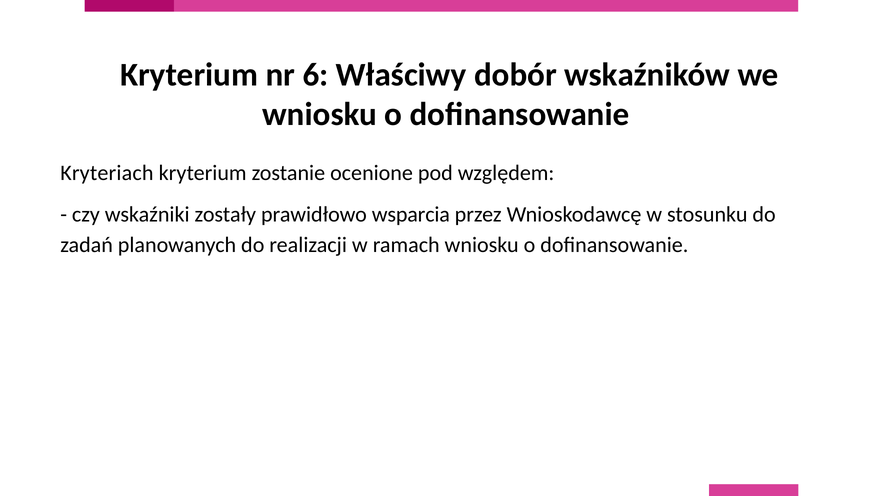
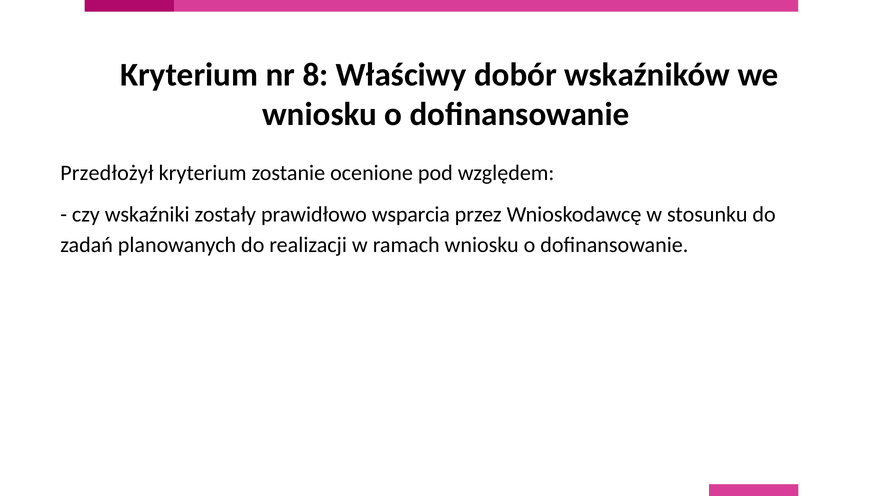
6: 6 -> 8
Kryteriach: Kryteriach -> Przedłożył
